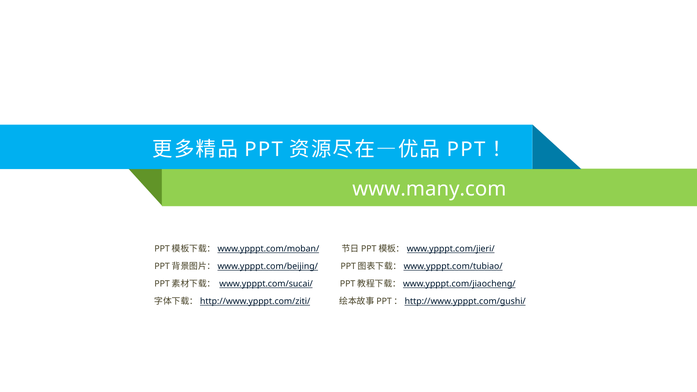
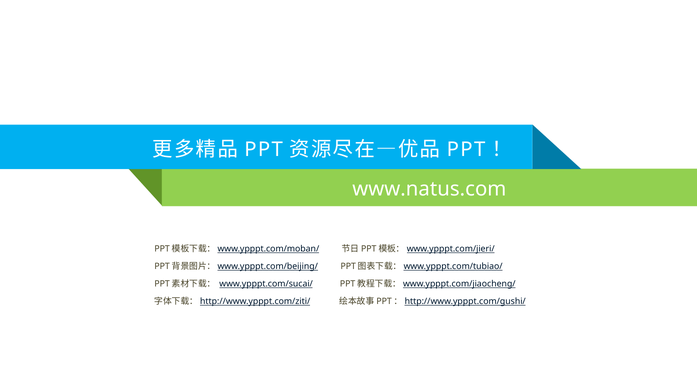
www.many.com: www.many.com -> www.natus.com
